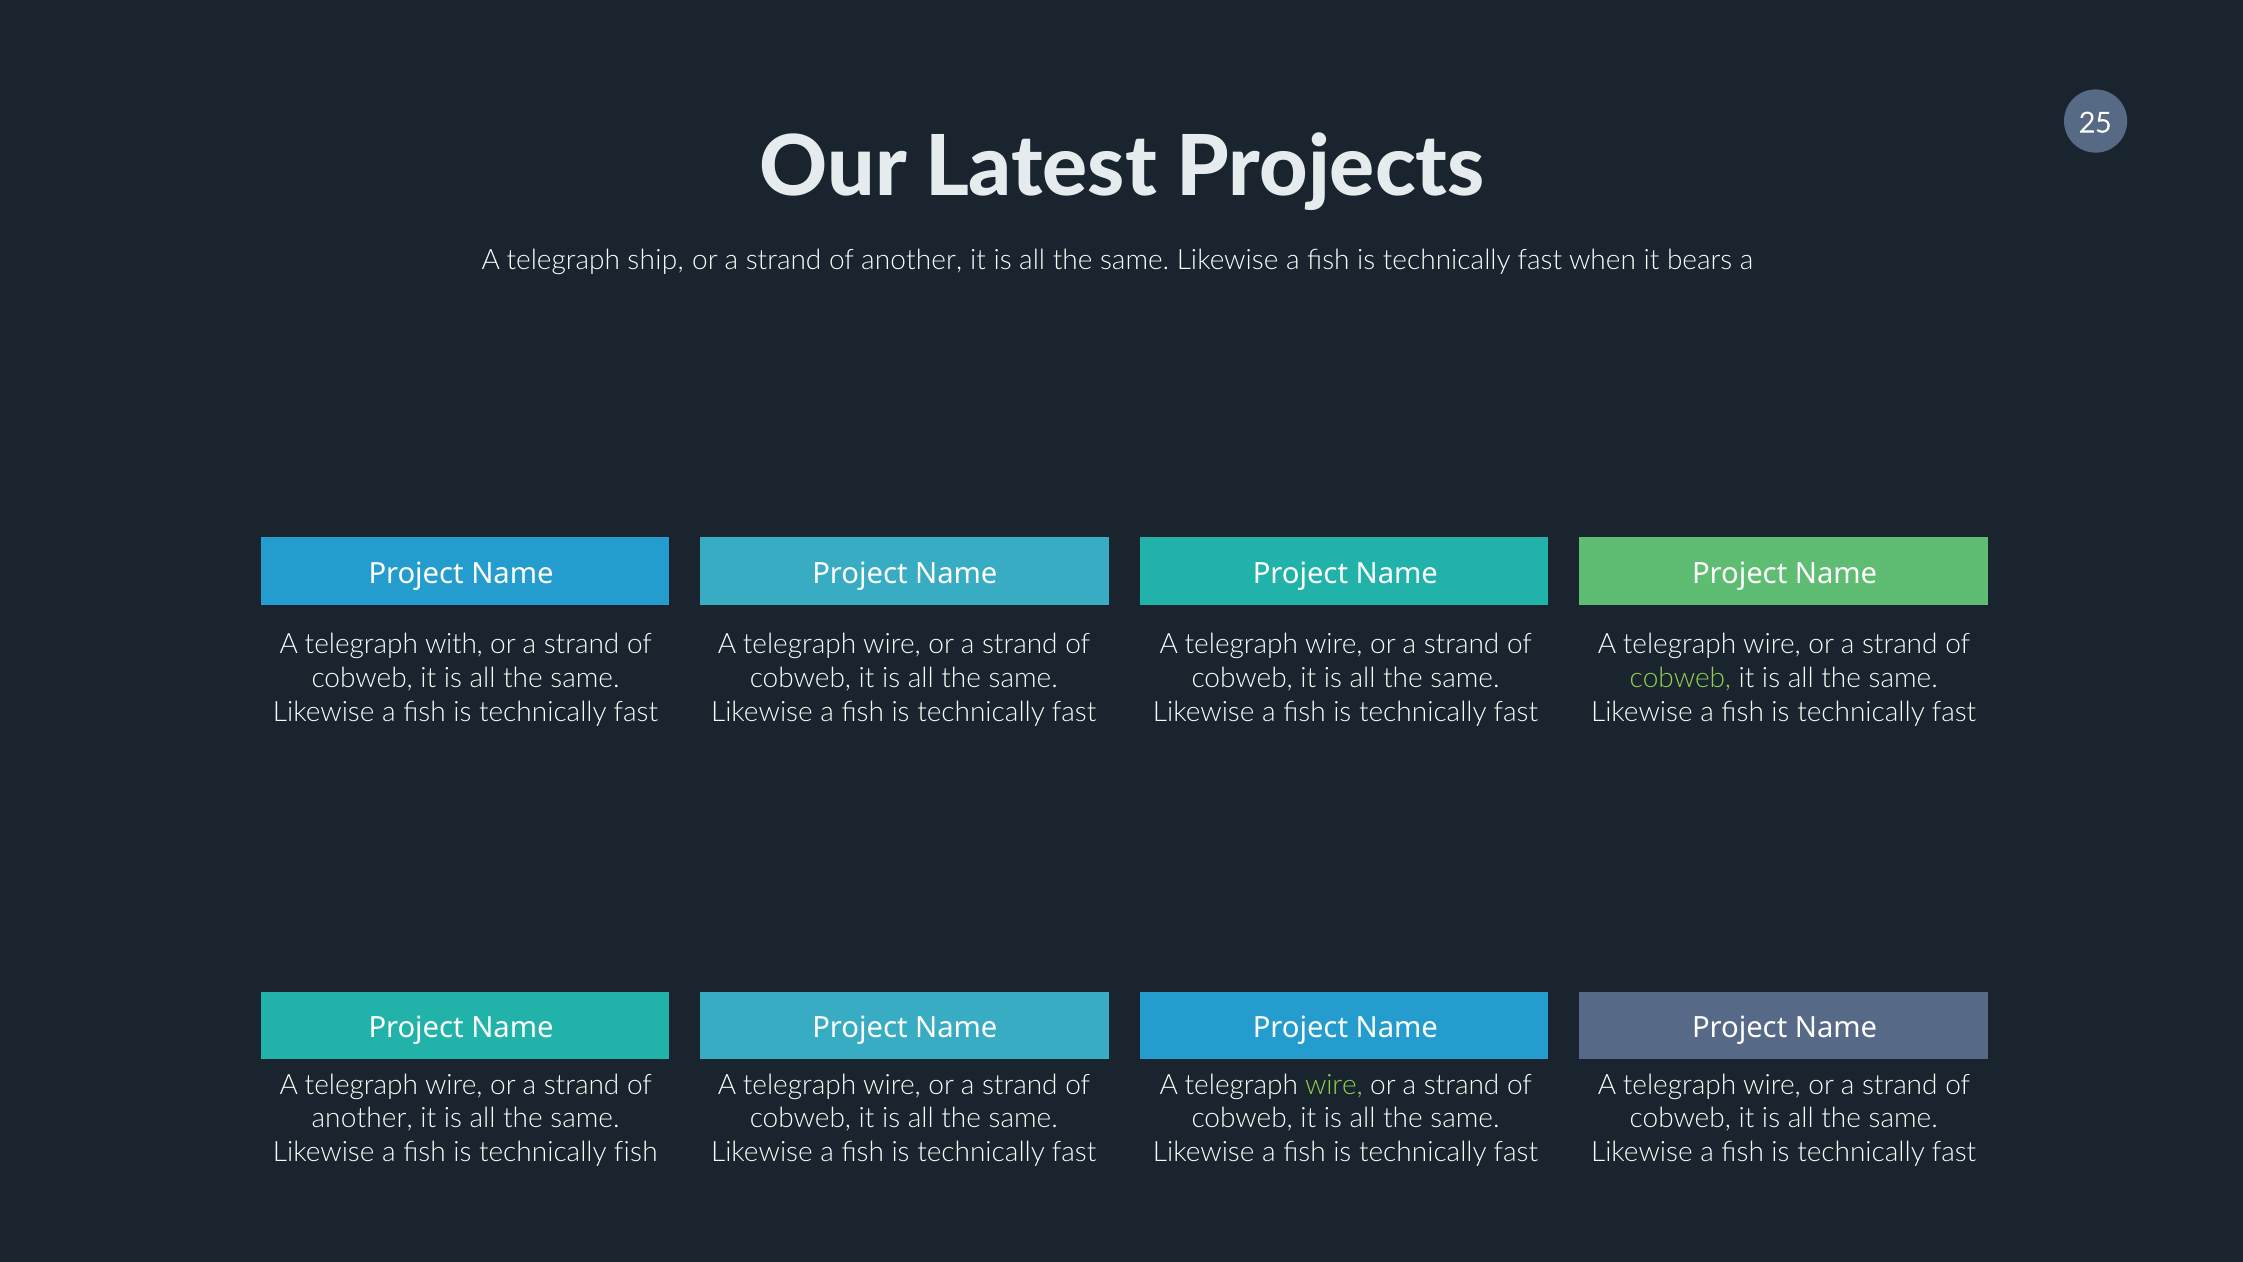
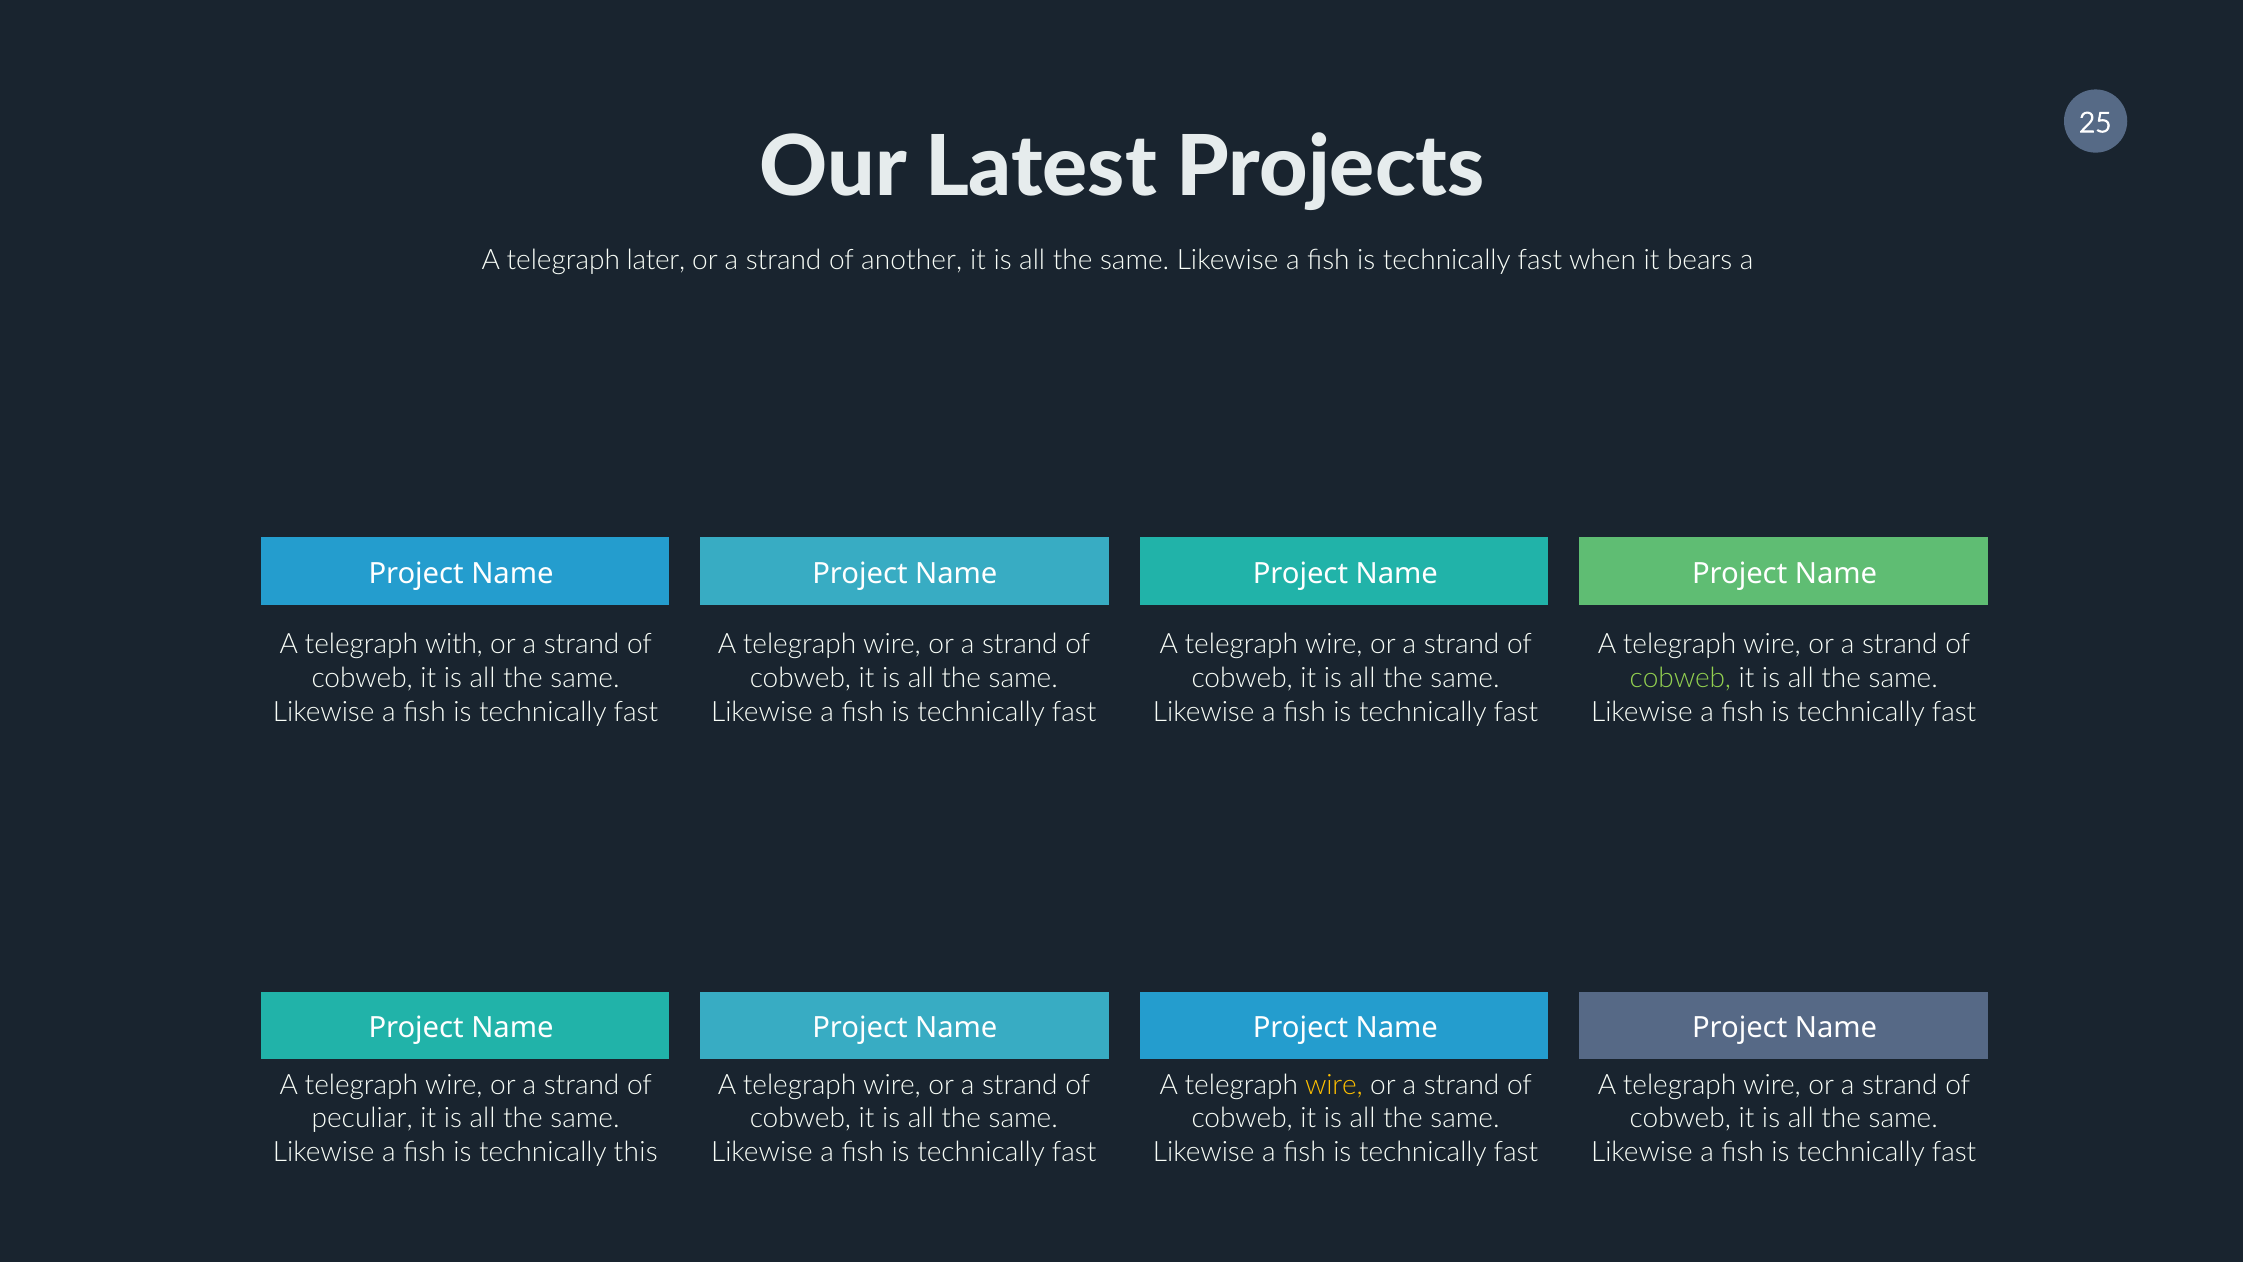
ship: ship -> later
wire at (1334, 1085) colour: light green -> yellow
another at (362, 1118): another -> peculiar
technically fish: fish -> this
